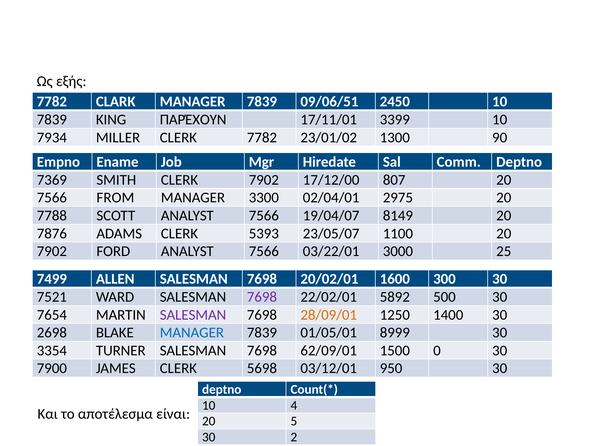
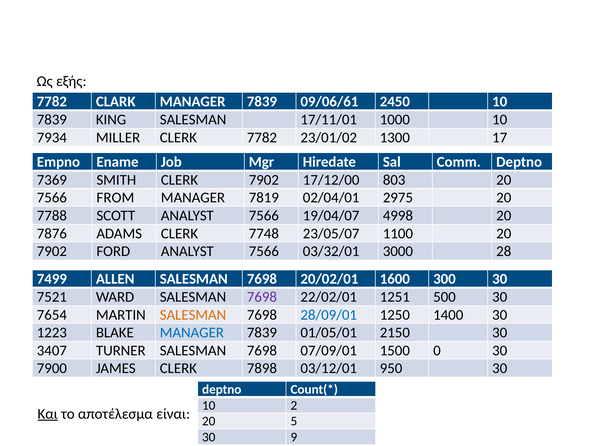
09/06/51: 09/06/51 -> 09/06/61
KING ΠΑΡΈΧΟΥΝ: ΠΑΡΈΧΟΥΝ -> SALESMAN
3399: 3399 -> 1000
90: 90 -> 17
807: 807 -> 803
3300: 3300 -> 7819
8149: 8149 -> 4998
5393: 5393 -> 7748
03/22/01: 03/22/01 -> 03/32/01
25: 25 -> 28
5892: 5892 -> 1251
SALESMAN at (193, 315) colour: purple -> orange
28/09/01 colour: orange -> blue
2698: 2698 -> 1223
8999: 8999 -> 2150
3354: 3354 -> 3407
62/09/01: 62/09/01 -> 07/09/01
5698: 5698 -> 7898
4: 4 -> 2
Και underline: none -> present
2: 2 -> 9
